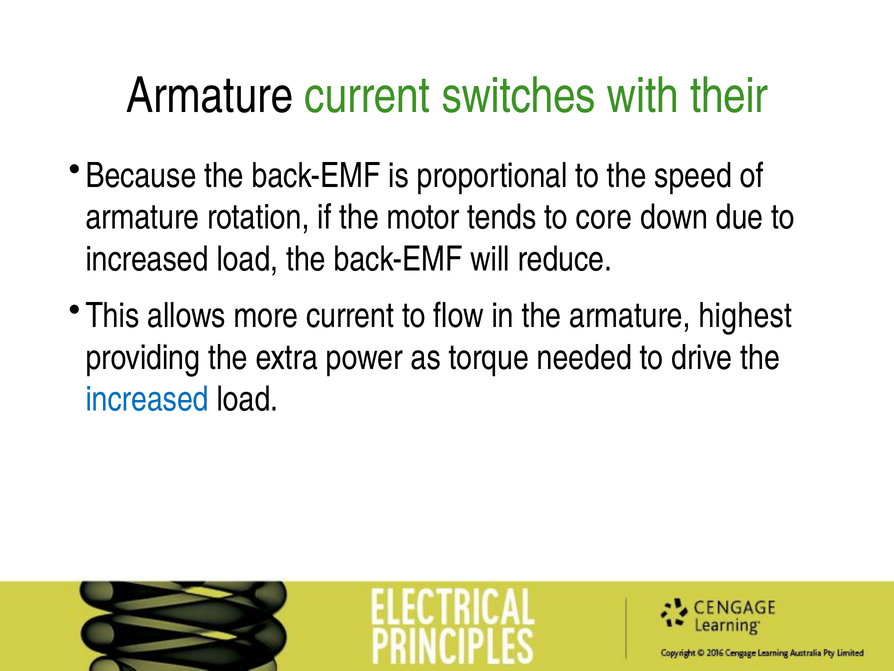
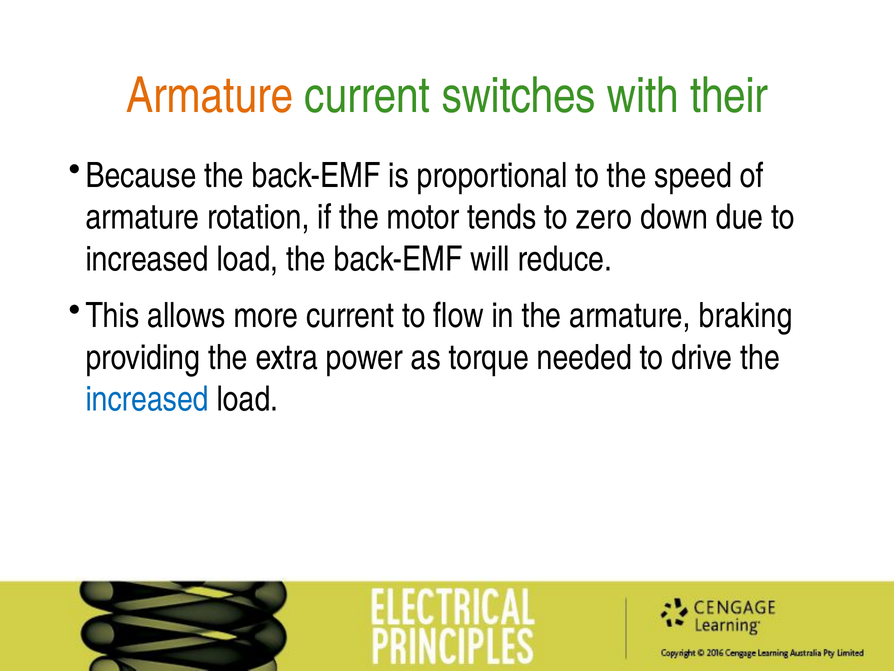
Armature at (210, 96) colour: black -> orange
core: core -> zero
highest: highest -> braking
